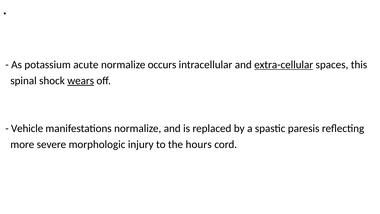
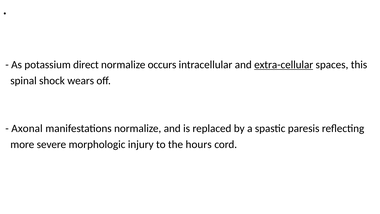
acute: acute -> direct
wears underline: present -> none
Vehicle: Vehicle -> Axonal
